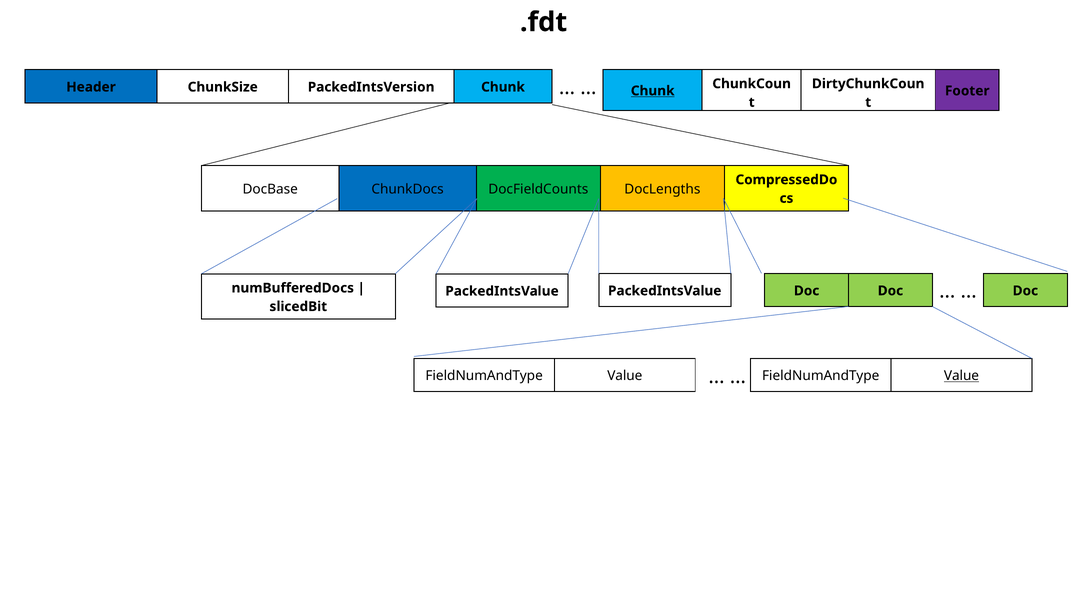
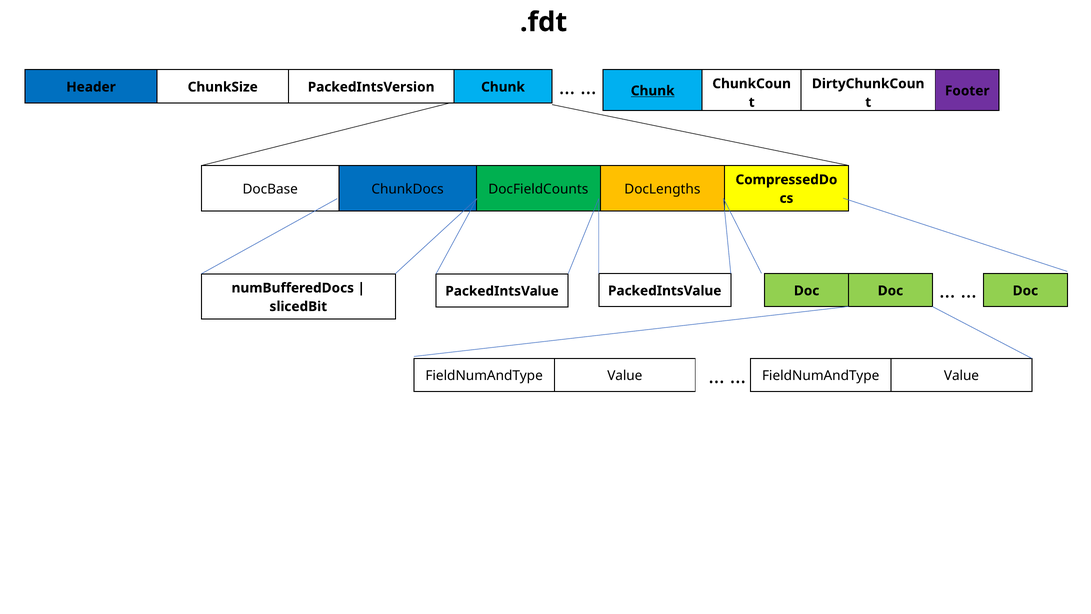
Value at (961, 376) underline: present -> none
